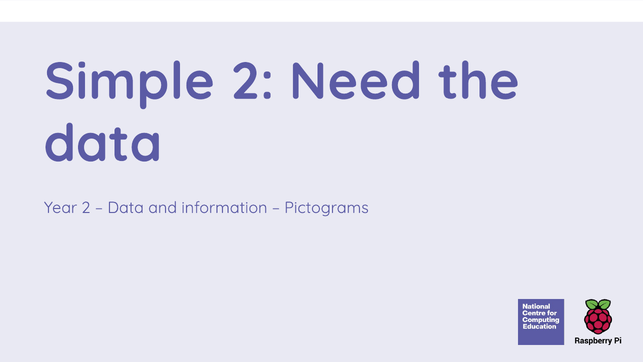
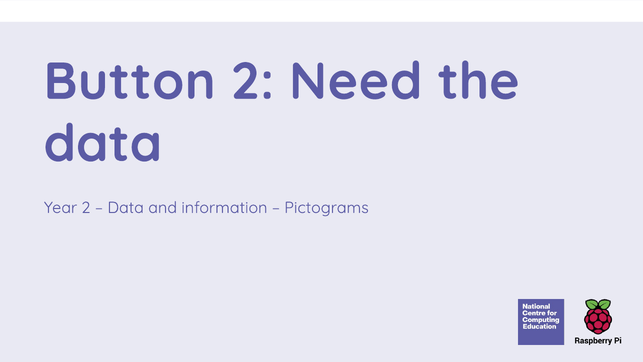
Simple: Simple -> Button
